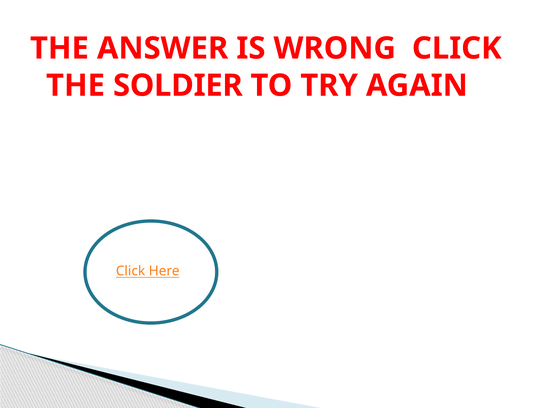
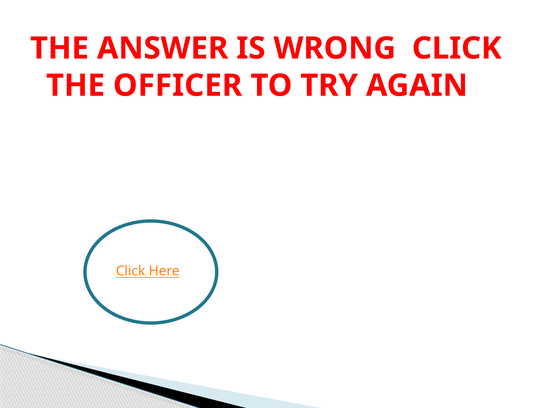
SOLDIER: SOLDIER -> OFFICER
